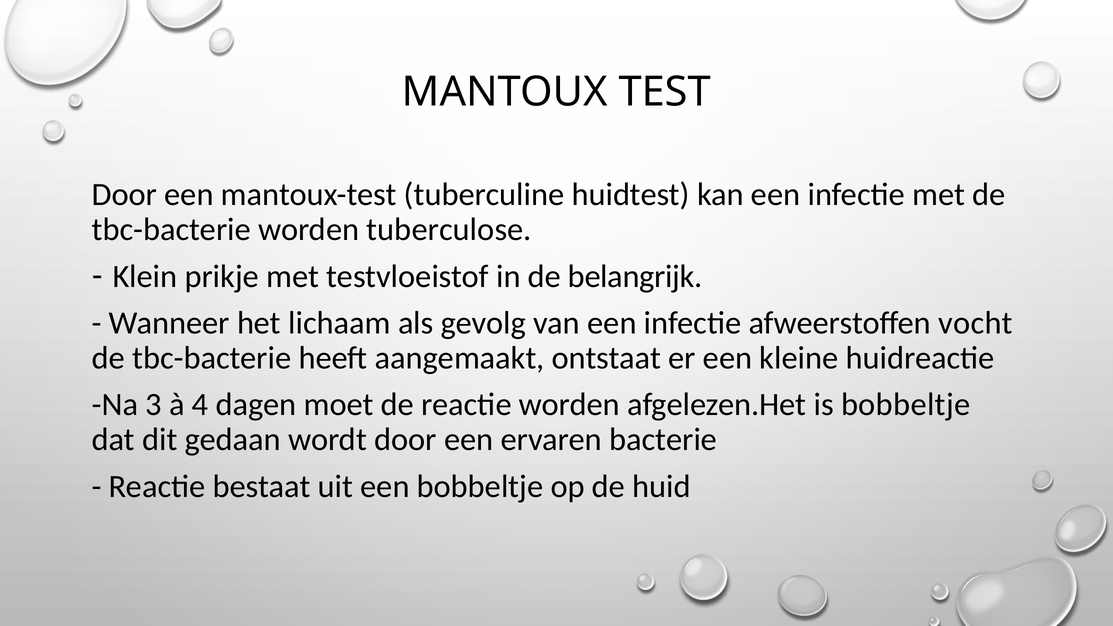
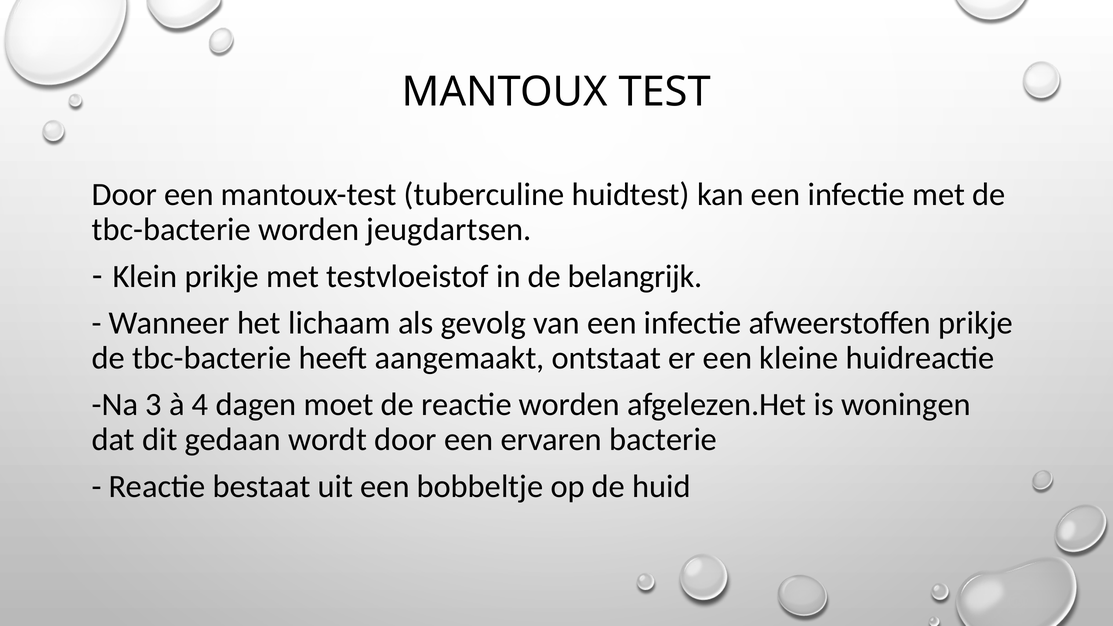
tuberculose: tuberculose -> jeugdartsen
afweerstoffen vocht: vocht -> prikje
is bobbeltje: bobbeltje -> woningen
